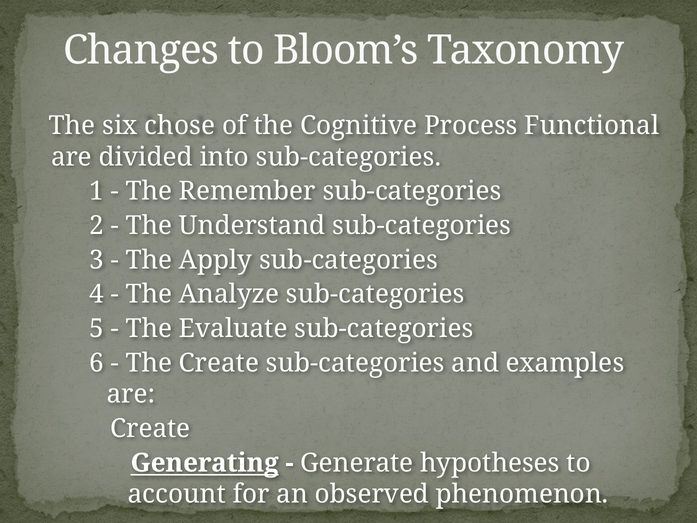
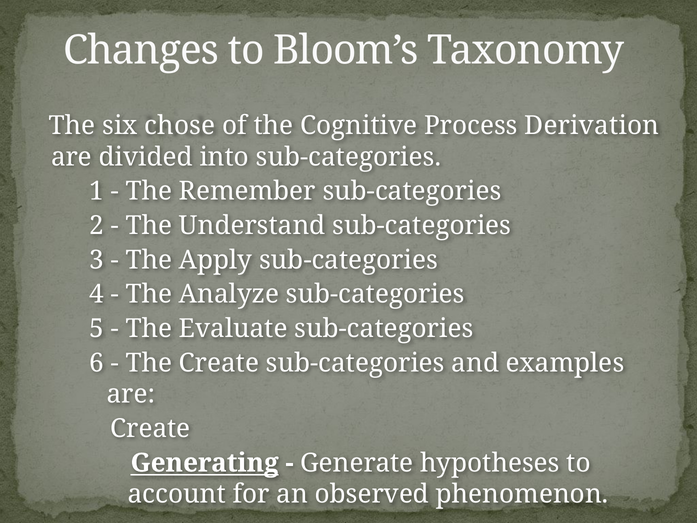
Functional: Functional -> Derivation
